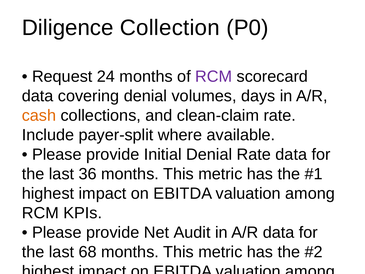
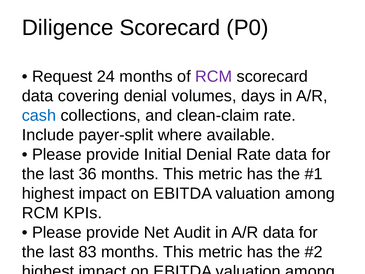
Diligence Collection: Collection -> Scorecard
cash at (39, 115) colour: orange -> blue
68: 68 -> 83
